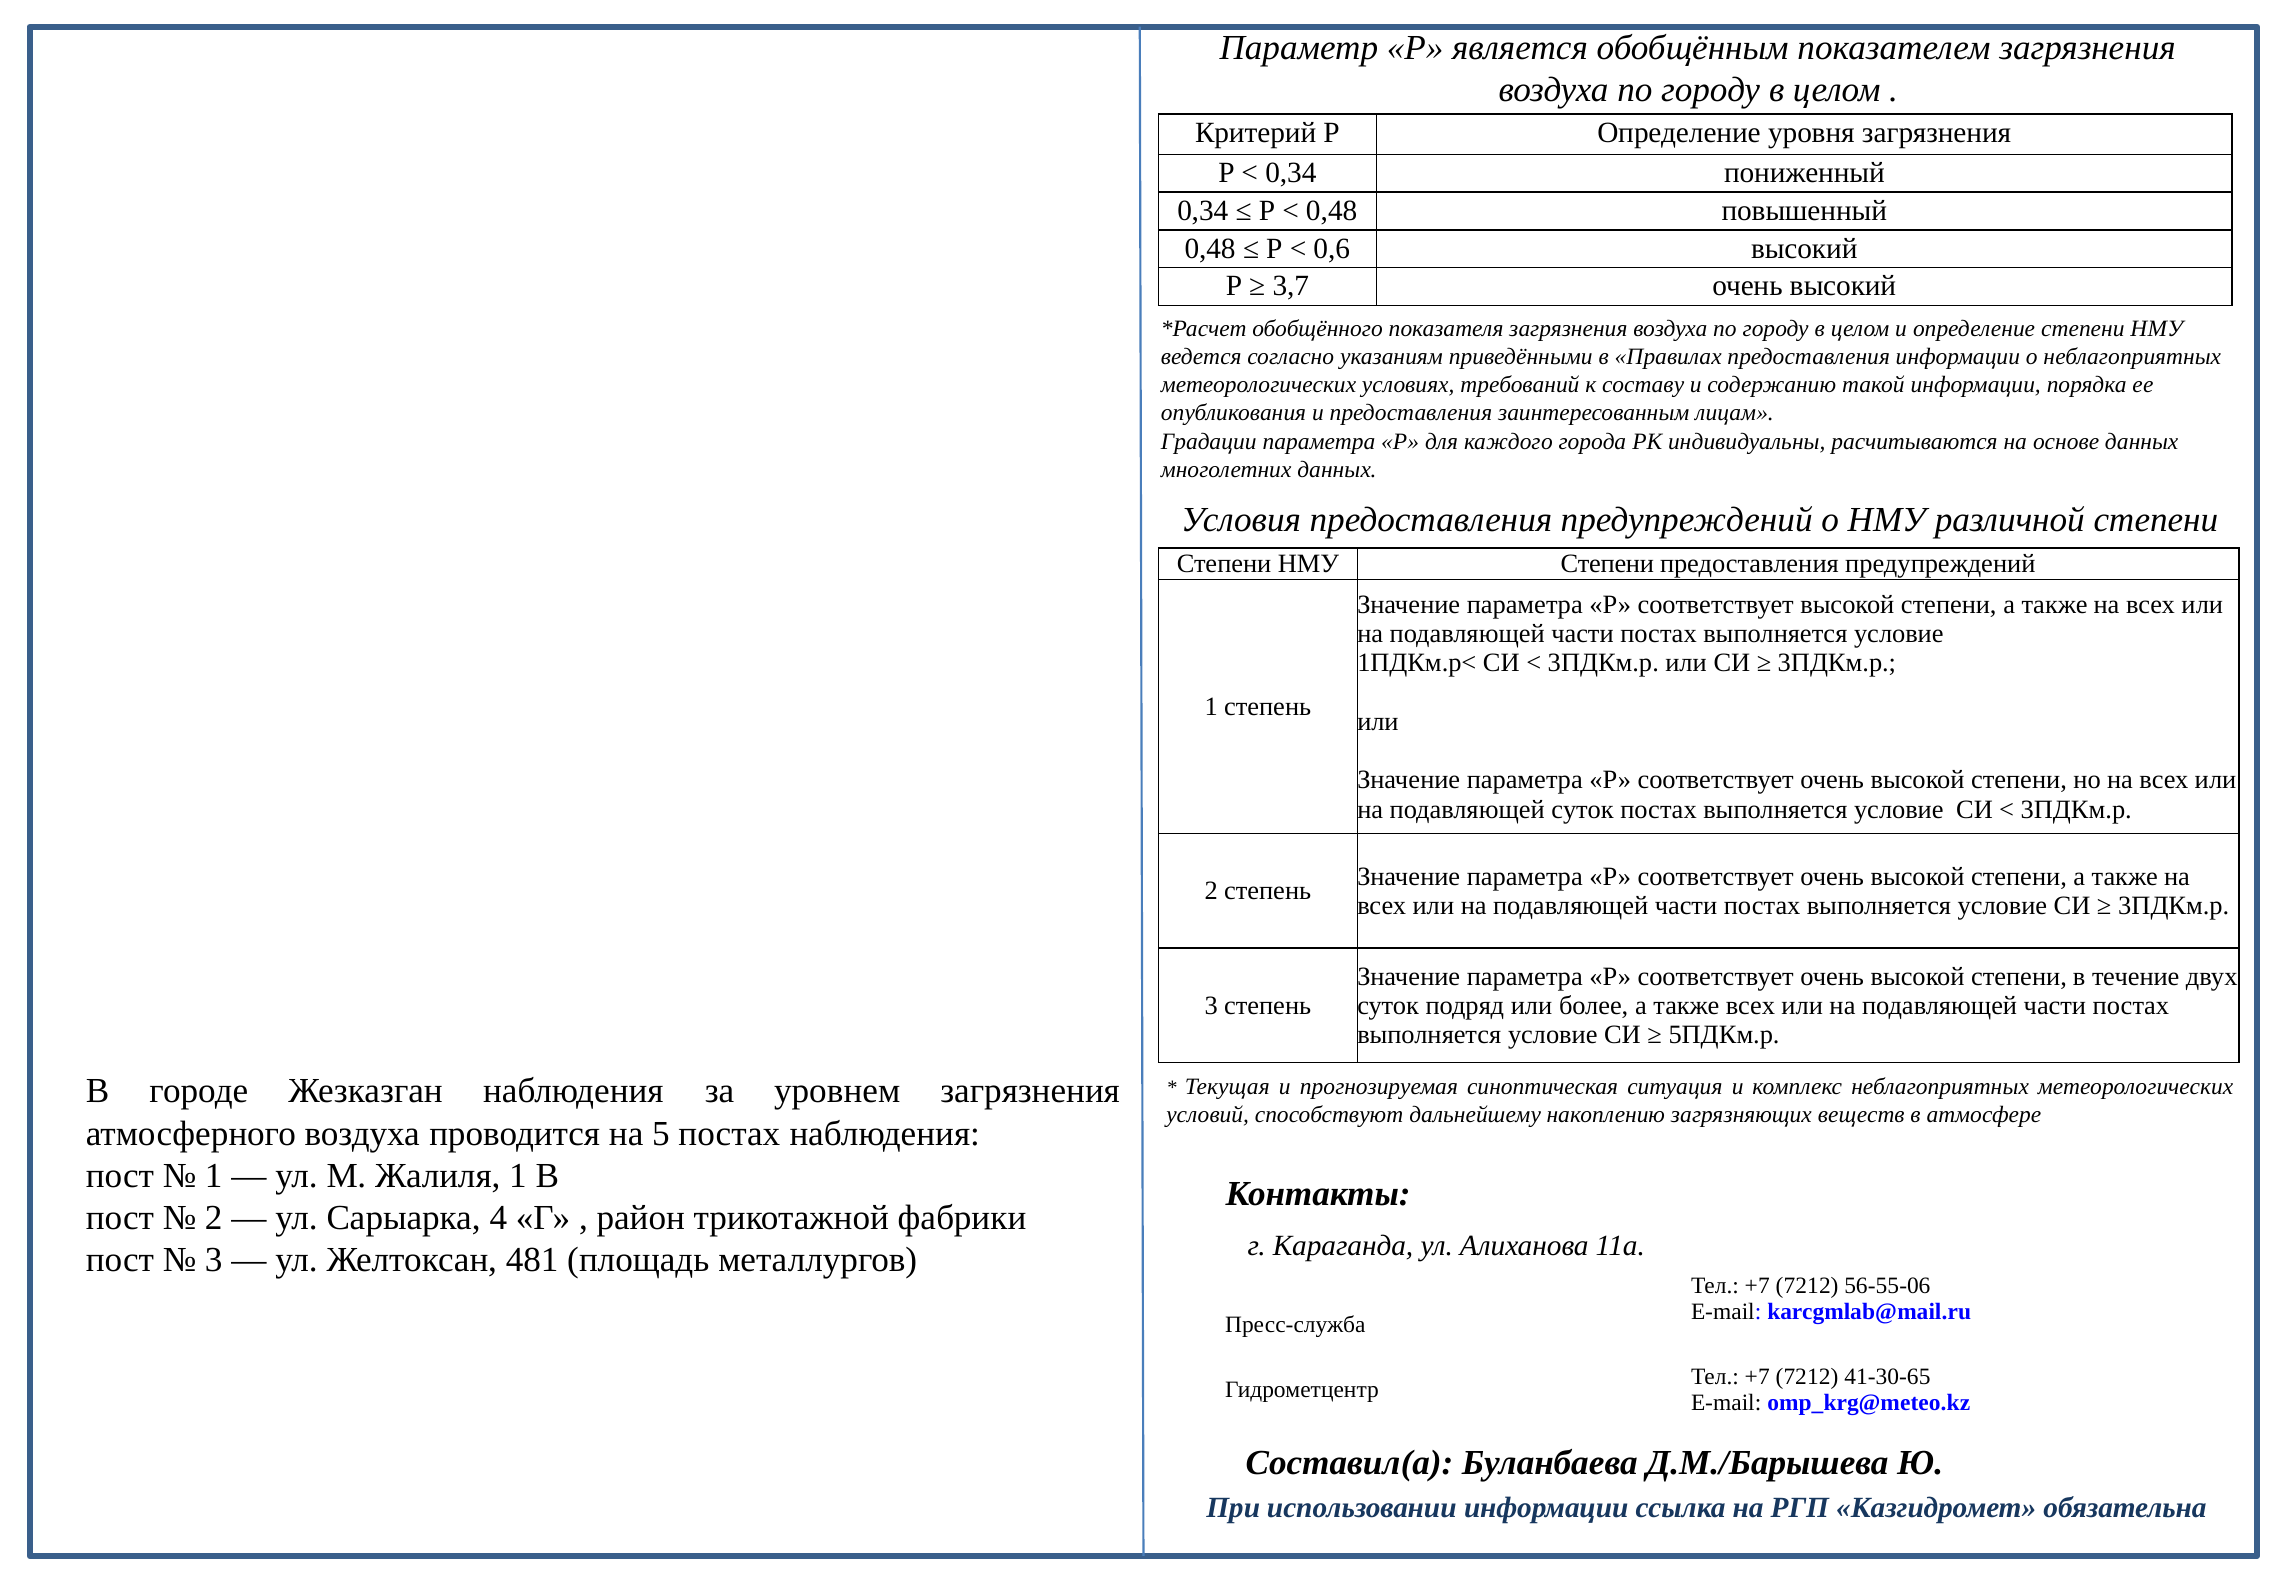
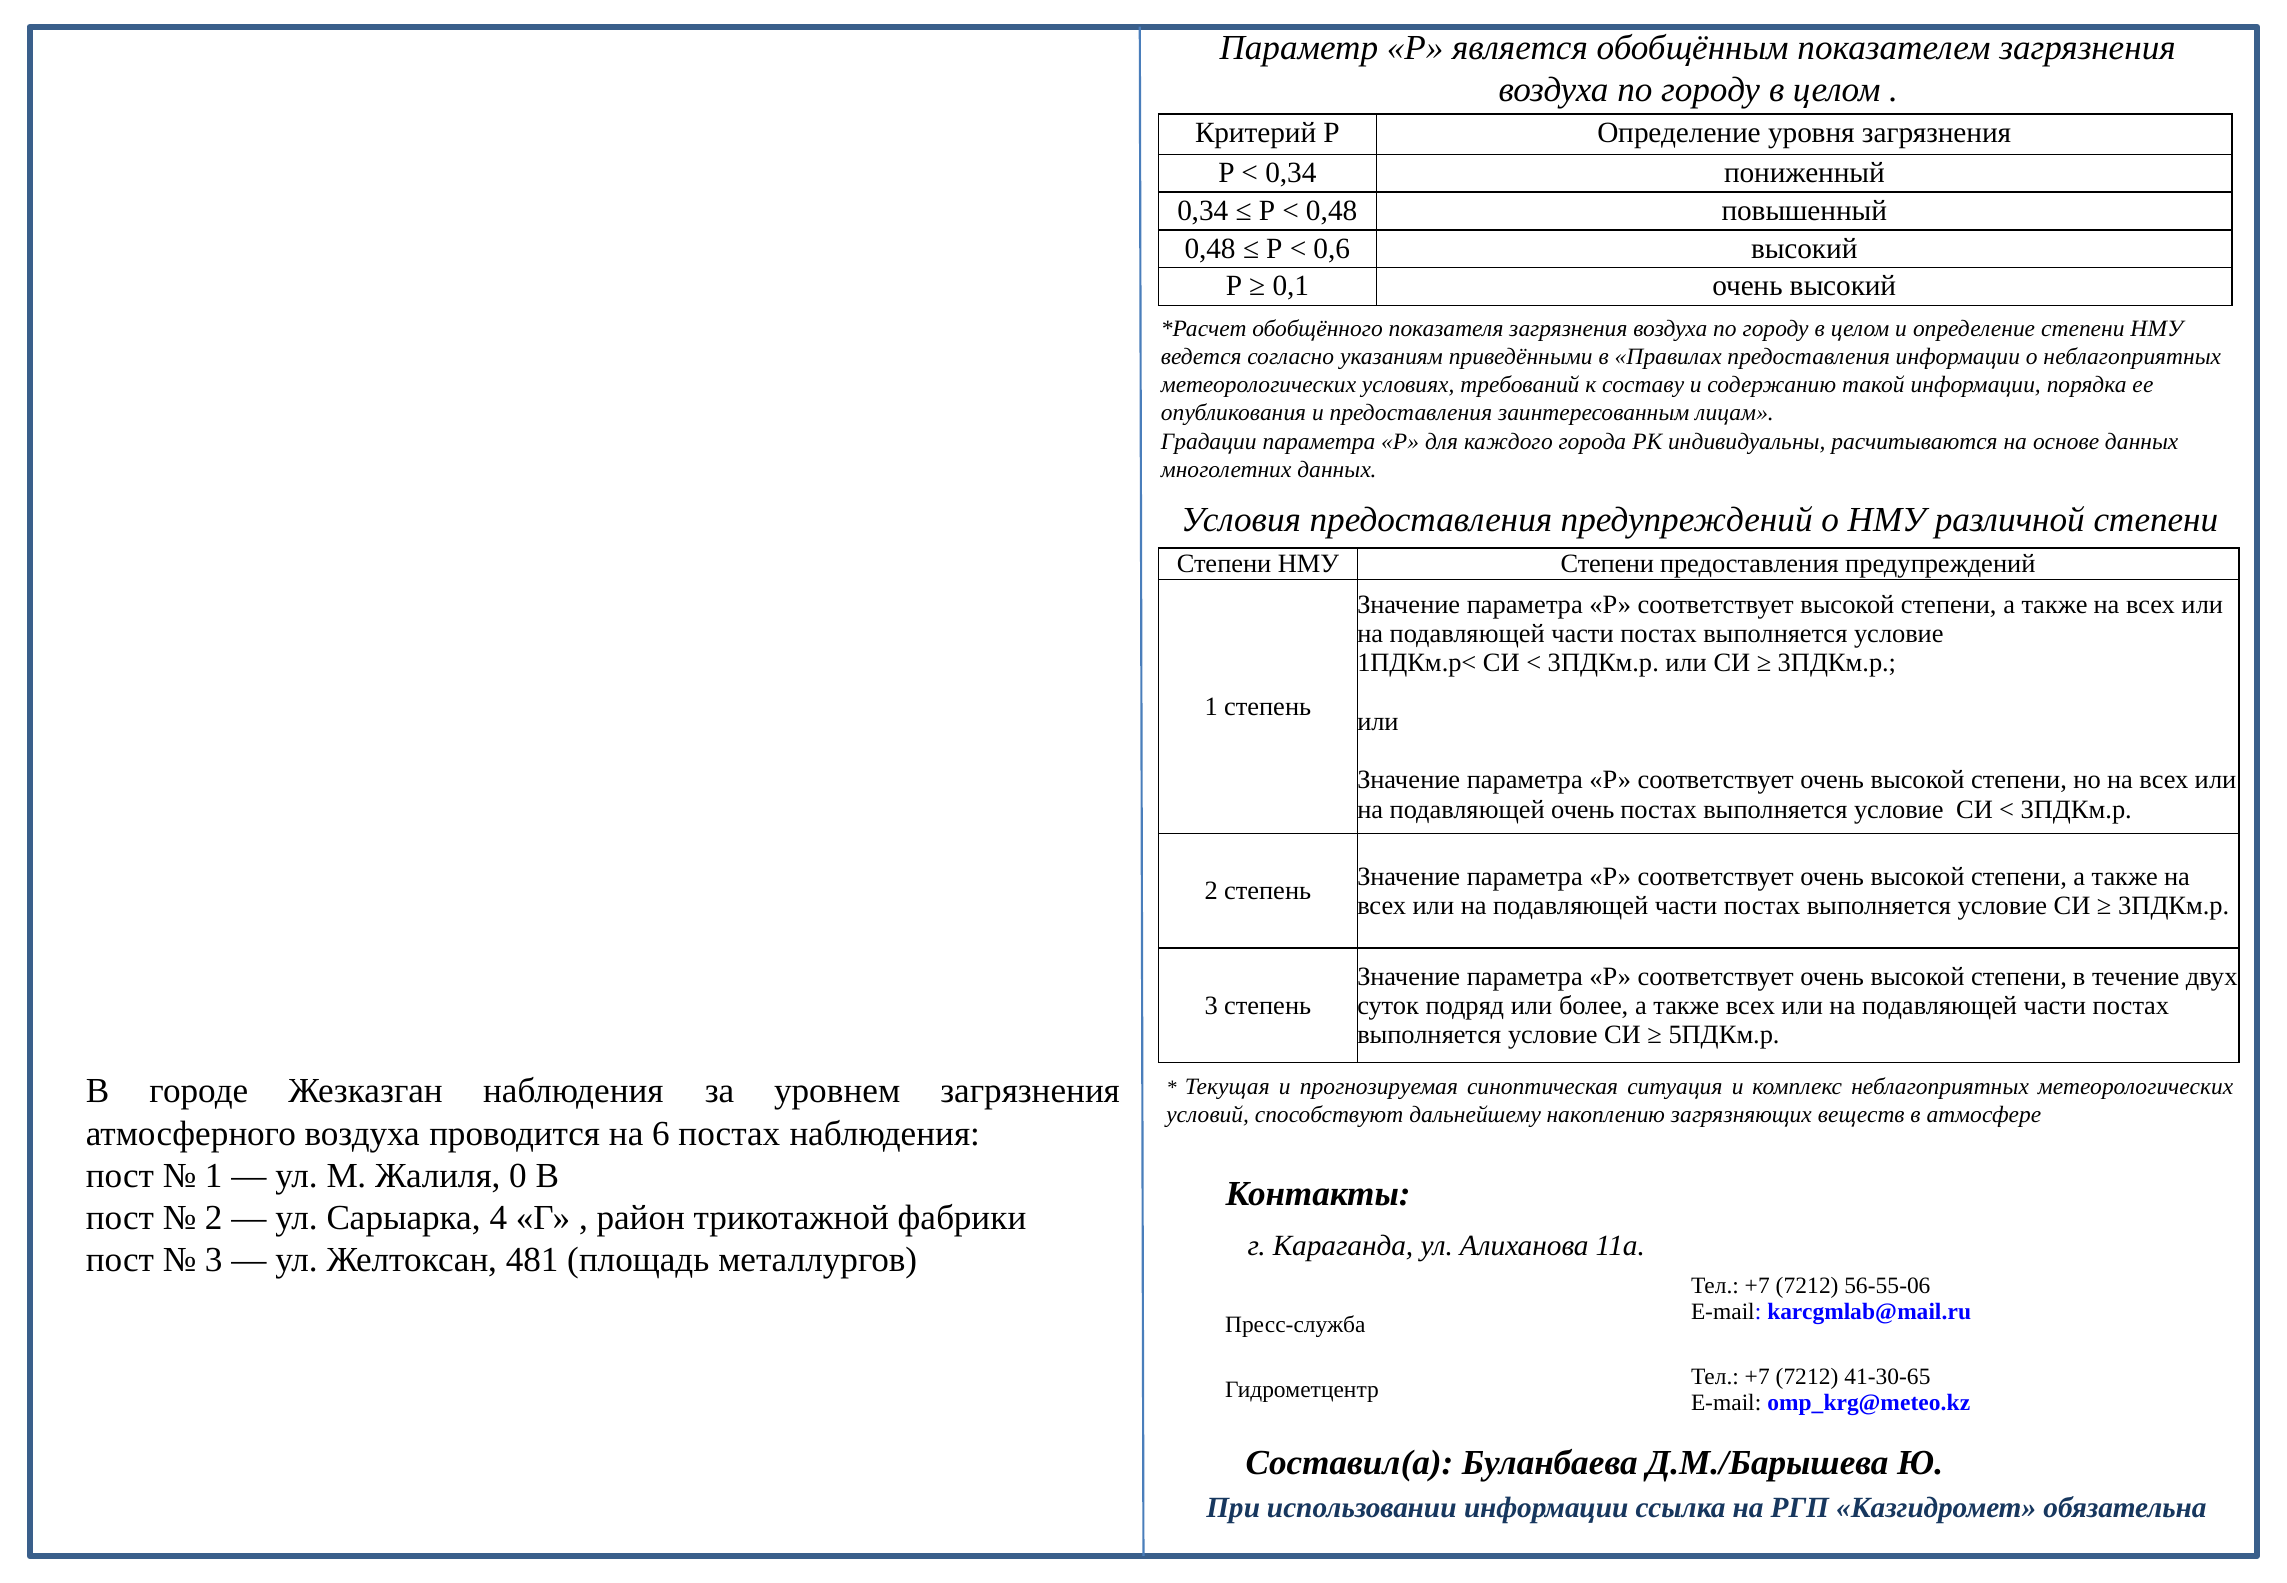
3,7: 3,7 -> 0,1
подавляющей суток: суток -> очень
5: 5 -> 6
Жалиля 1: 1 -> 0
